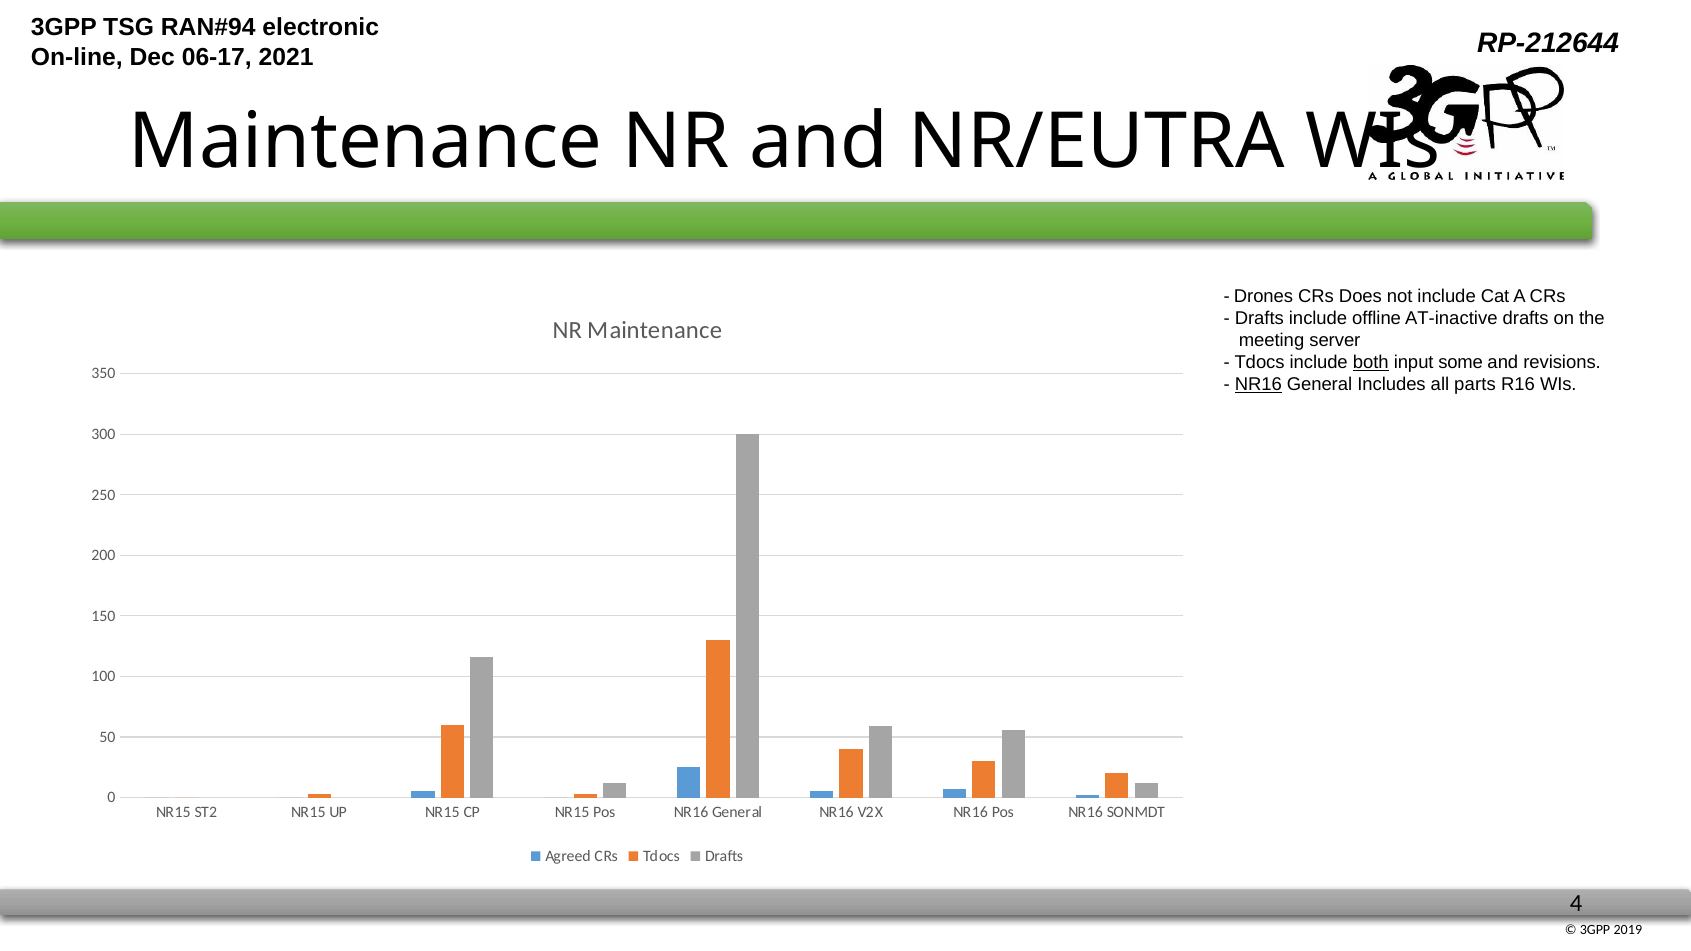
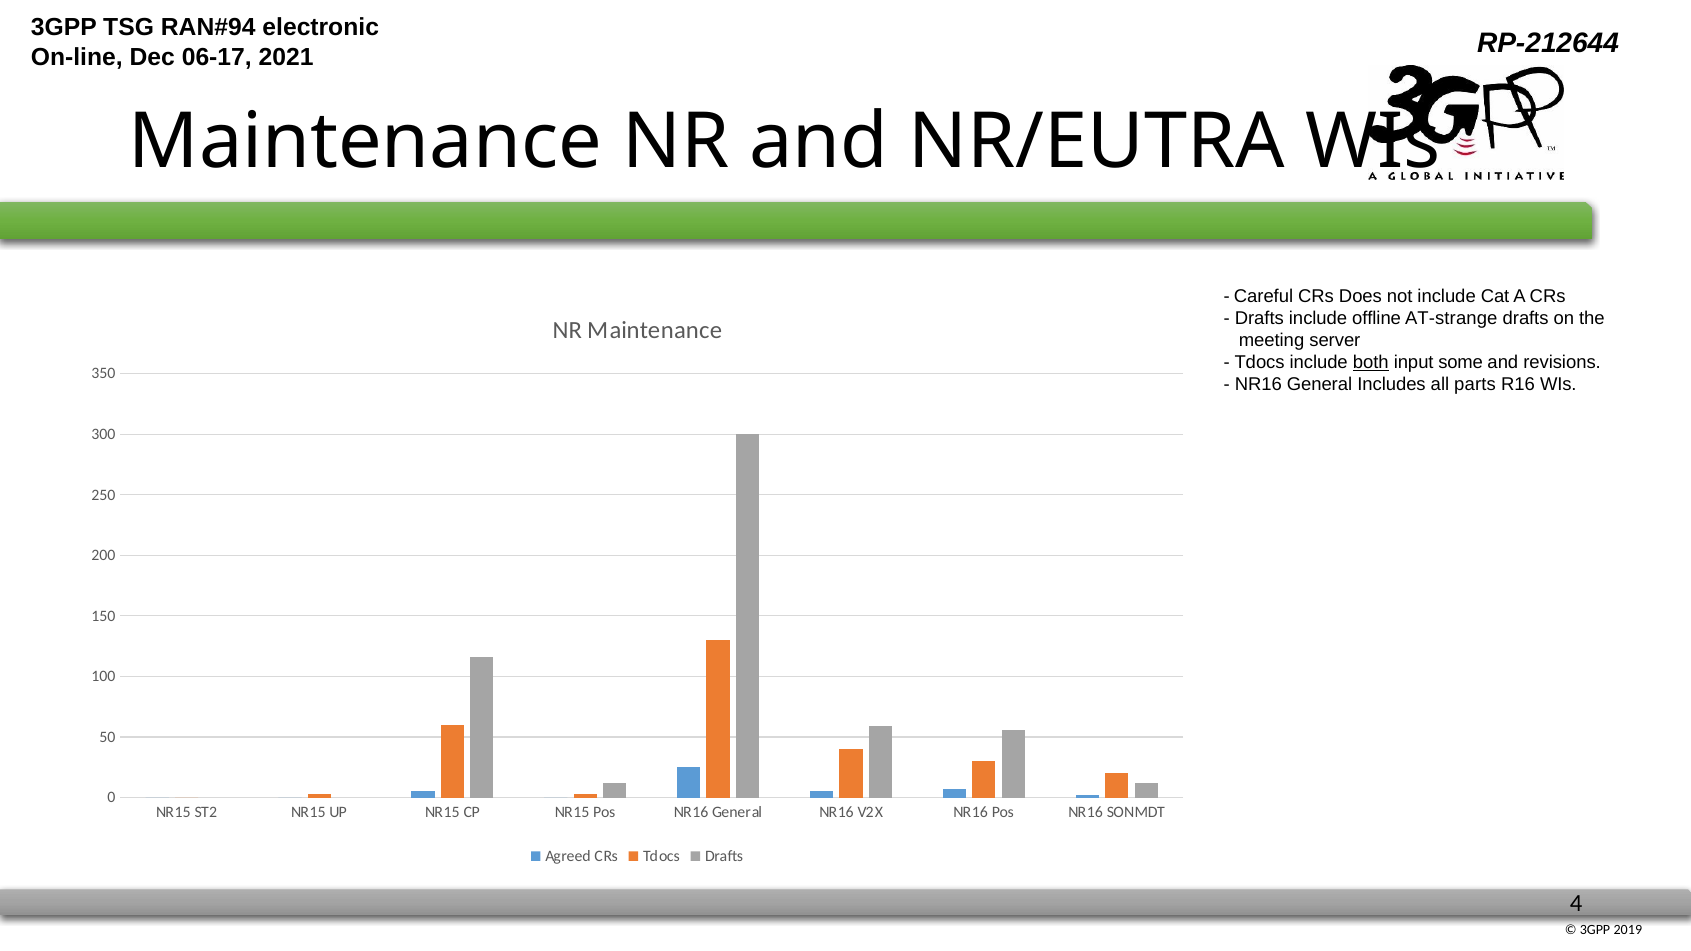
Drones: Drones -> Careful
AT-inactive: AT-inactive -> AT-strange
NR16 at (1258, 385) underline: present -> none
